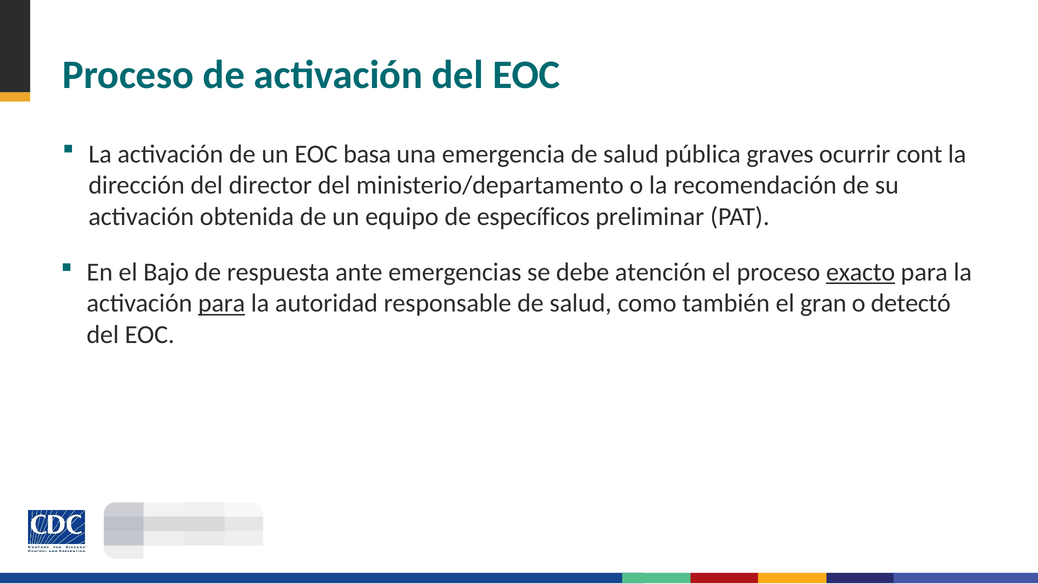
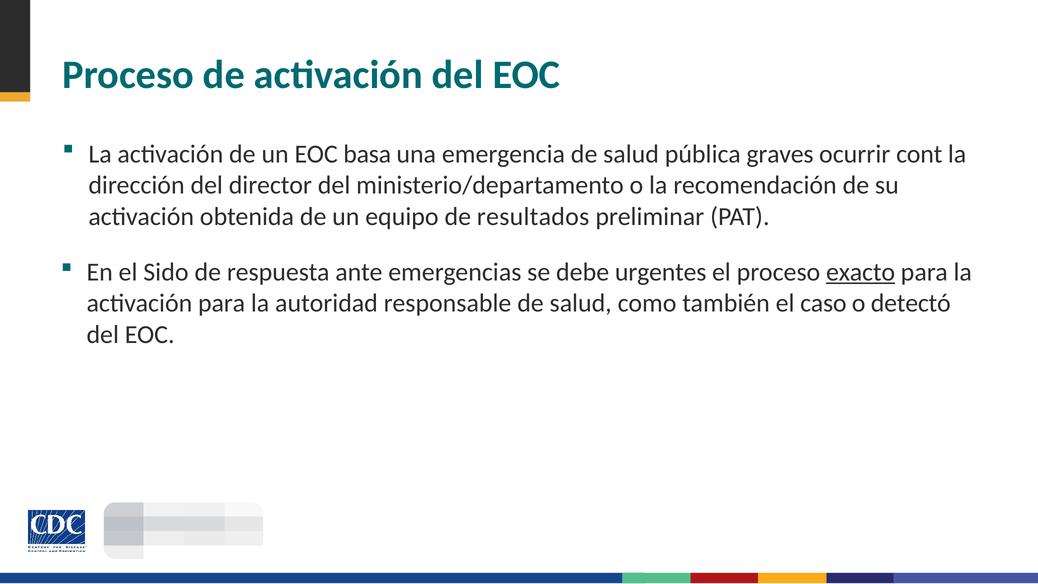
específicos: específicos -> resultados
Bajo: Bajo -> Sido
atención: atención -> urgentes
para at (222, 303) underline: present -> none
gran: gran -> caso
